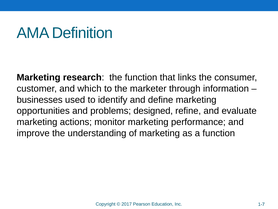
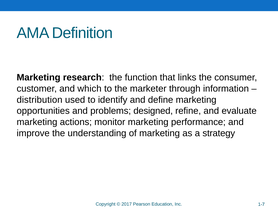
businesses: businesses -> distribution
a function: function -> strategy
